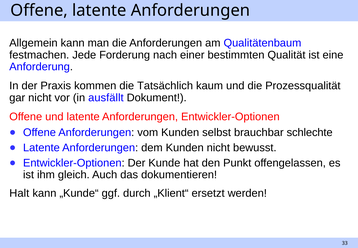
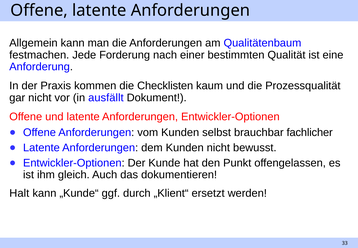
Tatsächlich: Tatsächlich -> Checklisten
schlechte: schlechte -> fachlicher
